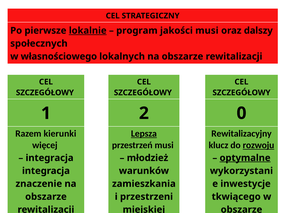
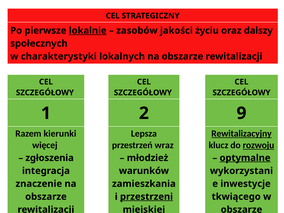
program: program -> zasobów
jakości musi: musi -> życiu
własnościowego: własnościowego -> charakterystyki
0: 0 -> 9
Lepsza underline: present -> none
Rewitalizacyjny underline: none -> present
przestrzeń musi: musi -> wraz
integracja at (50, 158): integracja -> zgłoszenia
przestrzeni underline: none -> present
